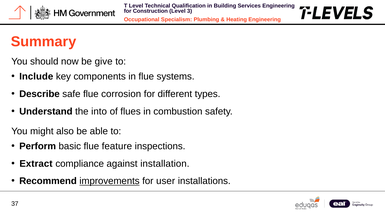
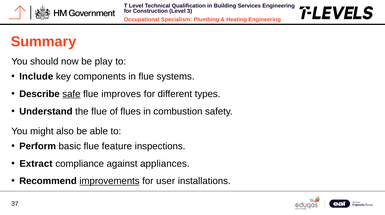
give: give -> play
safe underline: none -> present
corrosion: corrosion -> improves
the into: into -> flue
installation: installation -> appliances
